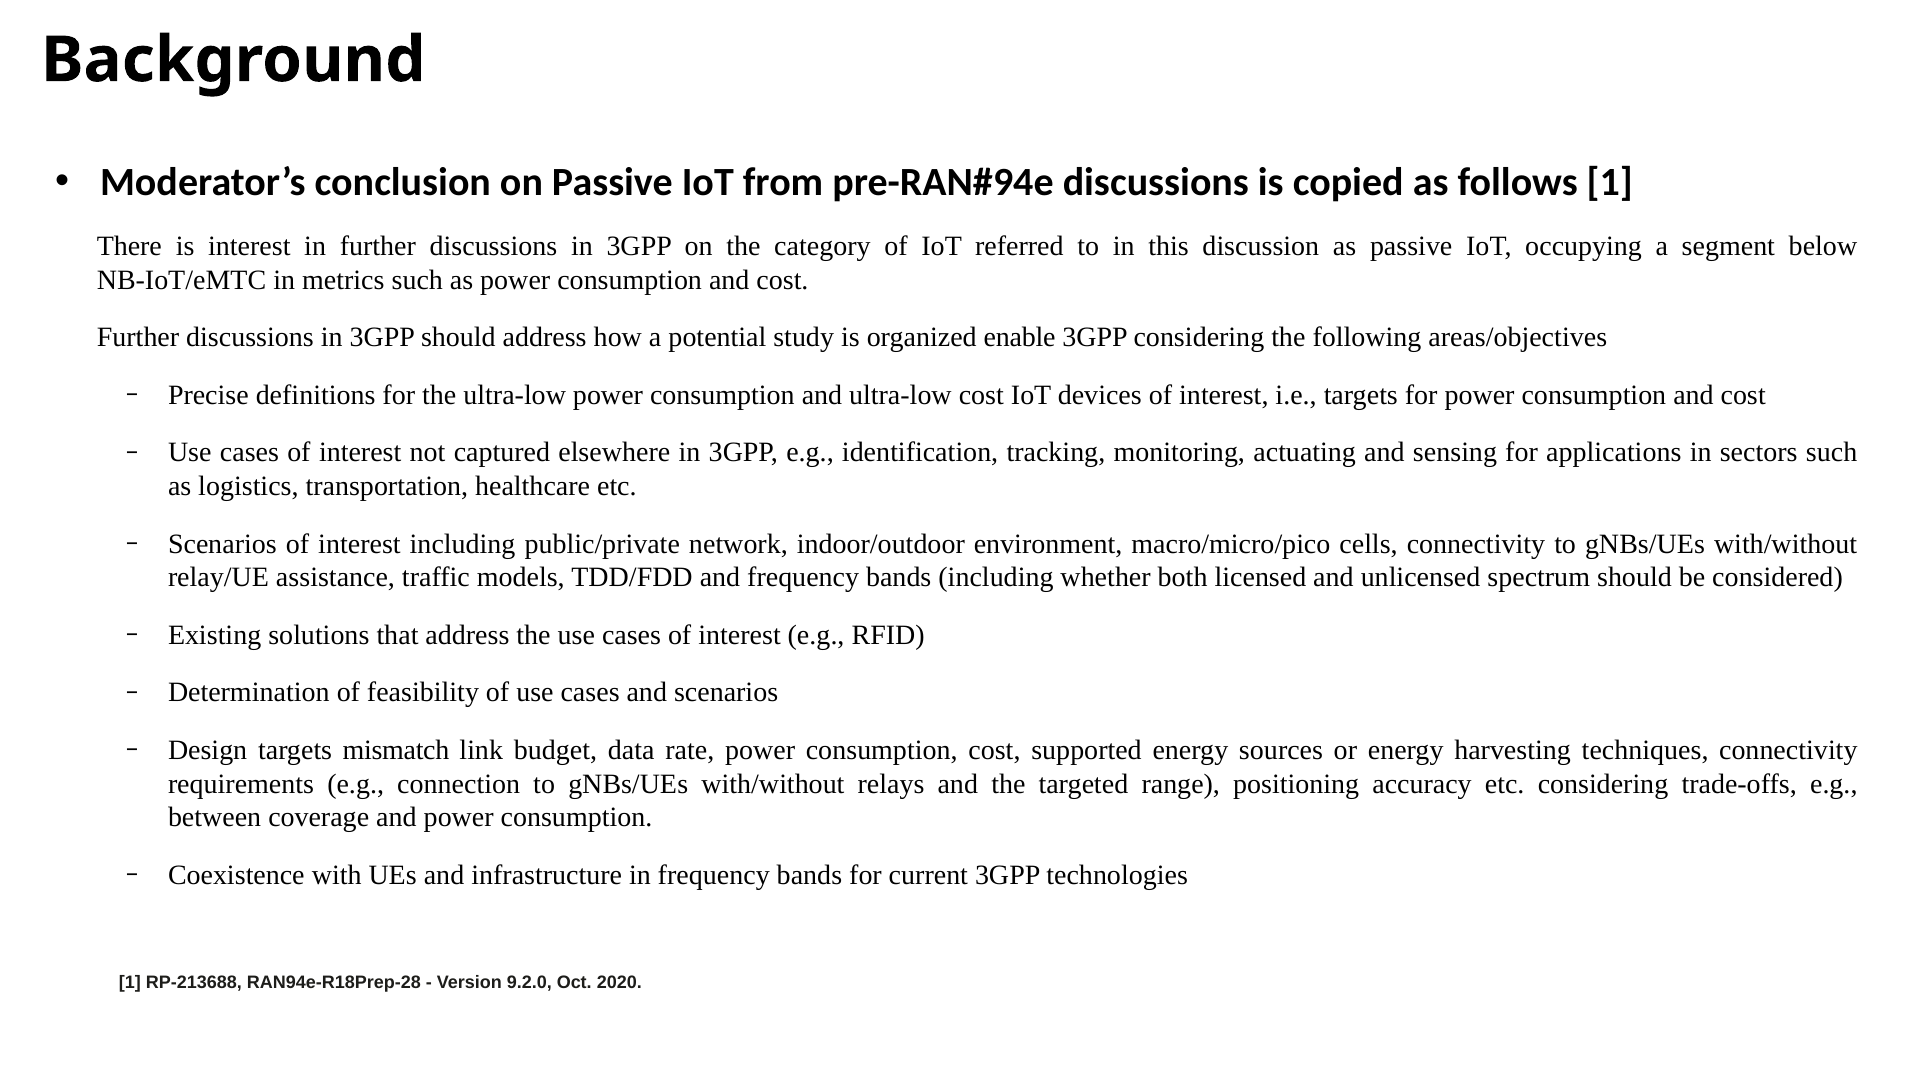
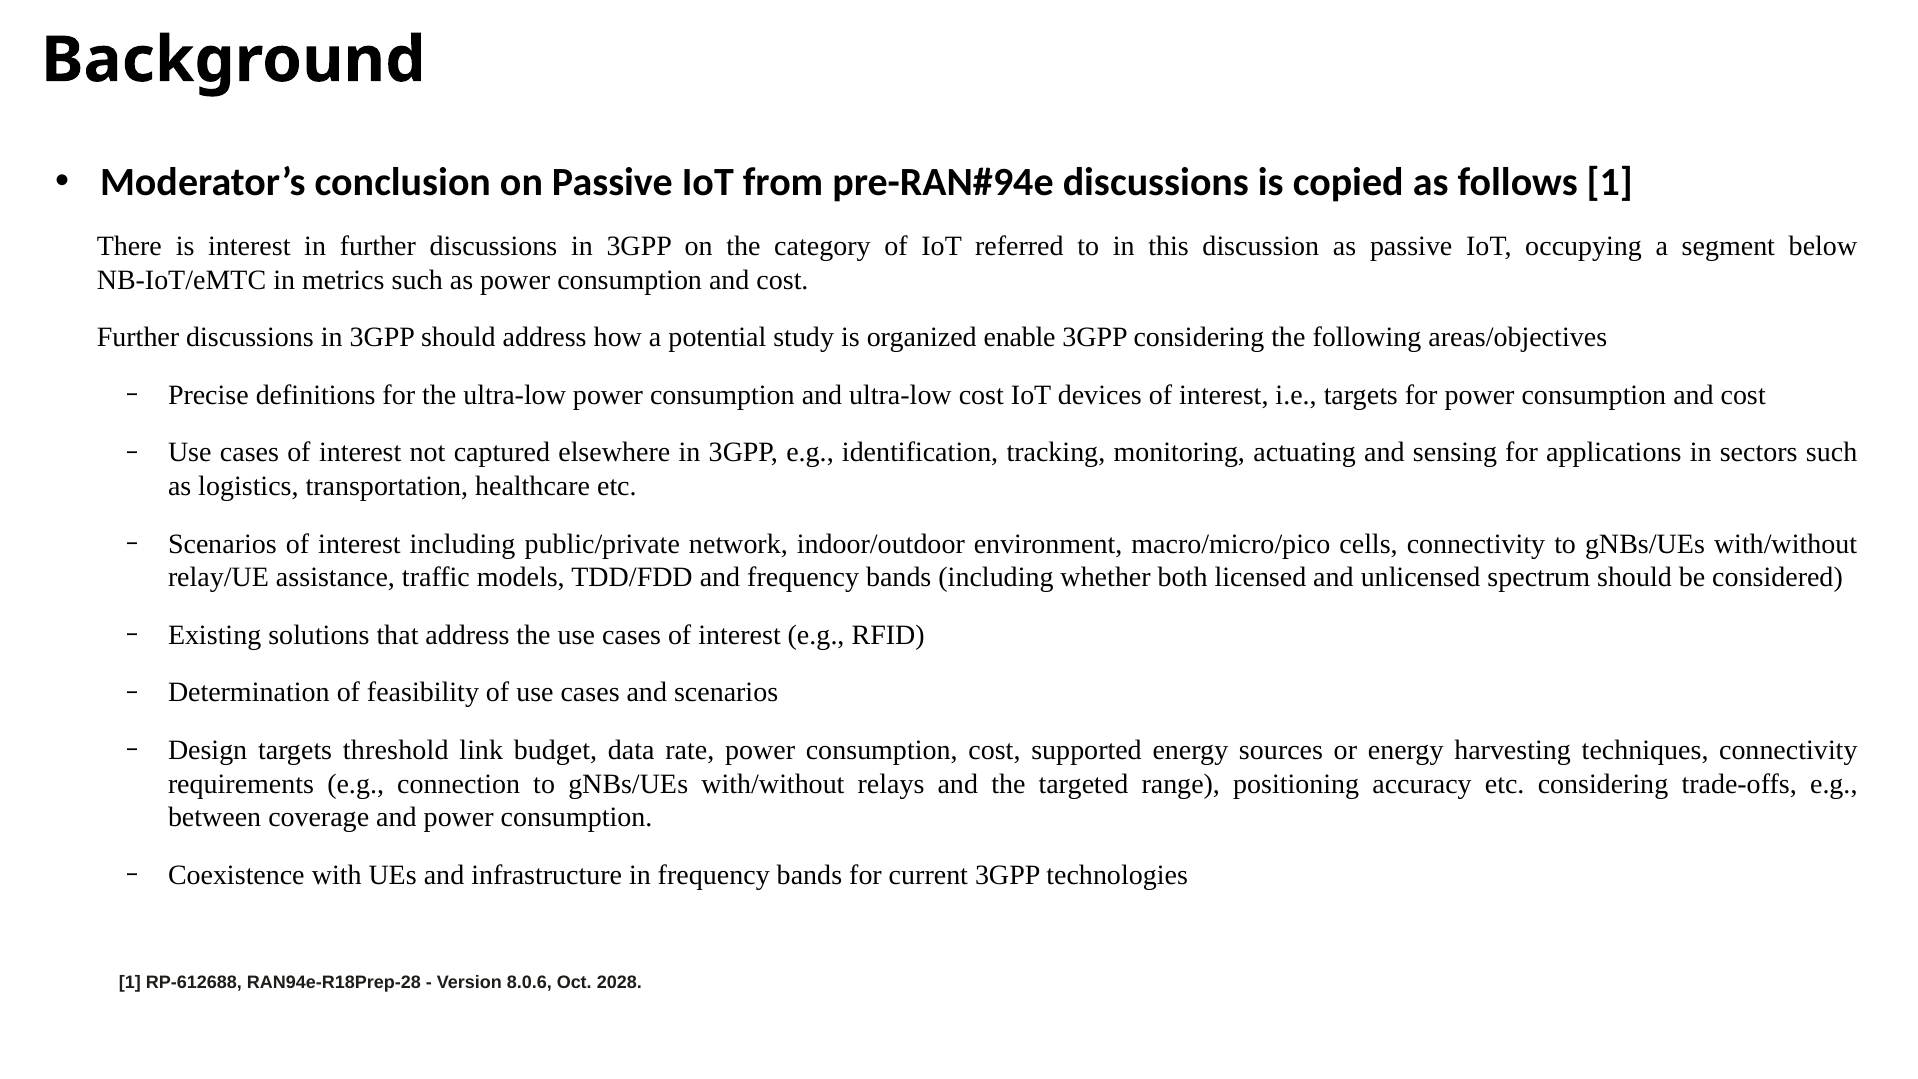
mismatch: mismatch -> threshold
RP-213688: RP-213688 -> RP-612688
9.2.0: 9.2.0 -> 8.0.6
2020: 2020 -> 2028
